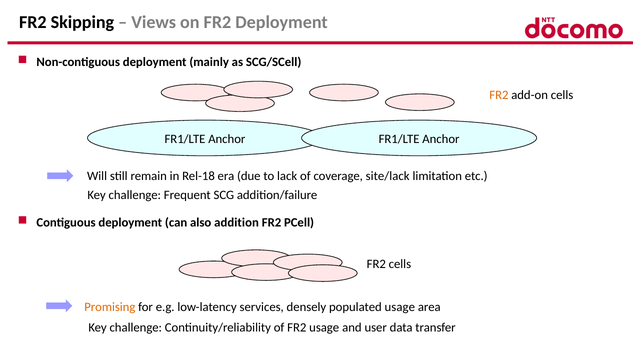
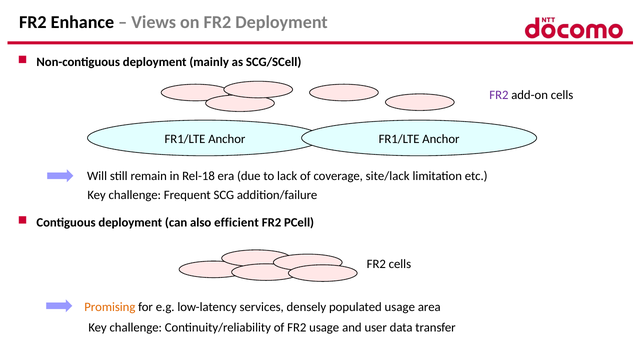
Skipping: Skipping -> Enhance
FR2 at (499, 95) colour: orange -> purple
addition: addition -> efficient
